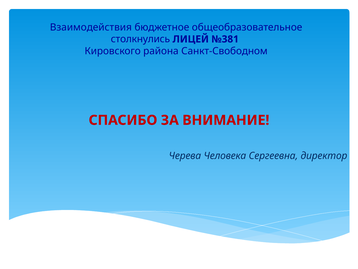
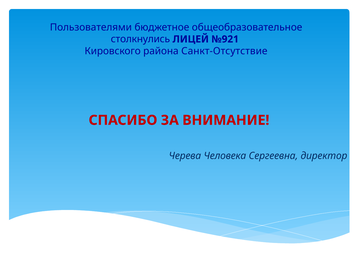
Взаимодействия: Взаимодействия -> Пользователями
№381: №381 -> №921
Санкт-Свободном: Санкт-Свободном -> Санкт-Отсутствие
